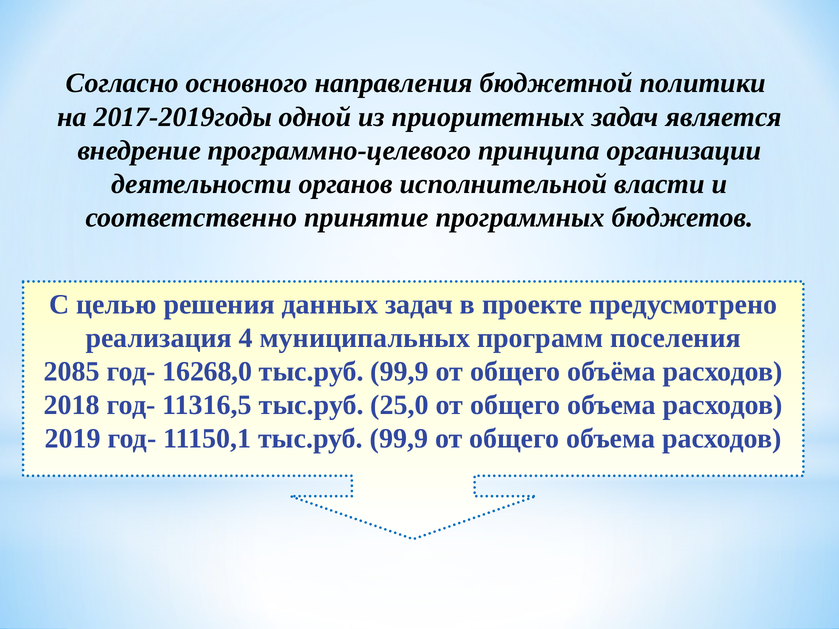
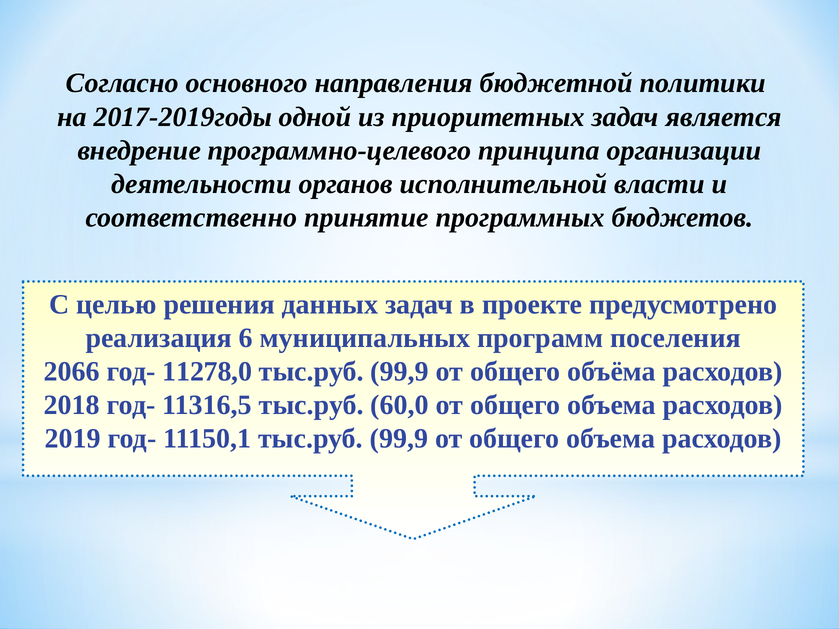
4: 4 -> 6
2085: 2085 -> 2066
16268,0: 16268,0 -> 11278,0
25,0: 25,0 -> 60,0
